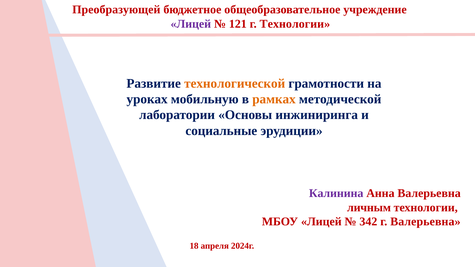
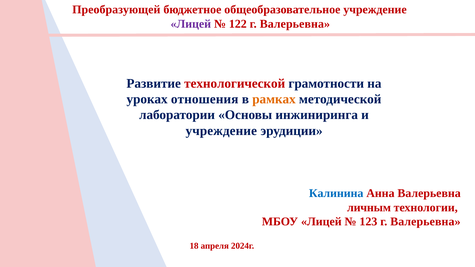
121: 121 -> 122
Технологии at (295, 24): Технологии -> Валерьевна
технологической colour: orange -> red
мобильную: мобильную -> отношения
социальные at (221, 131): социальные -> учреждение
Калинина colour: purple -> blue
342: 342 -> 123
